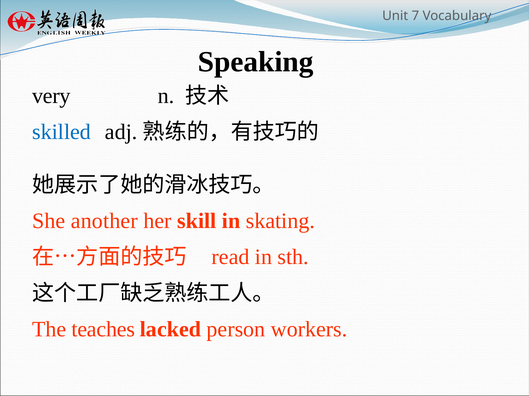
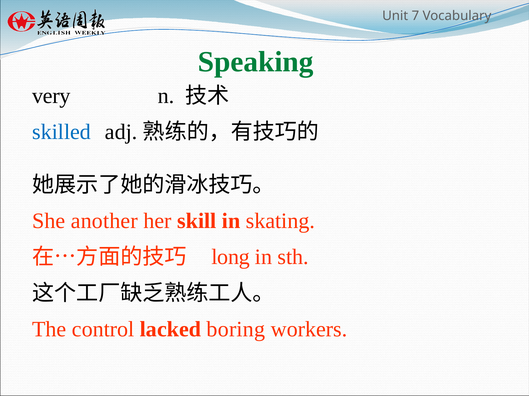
Speaking colour: black -> green
read: read -> long
teaches: teaches -> control
person: person -> boring
